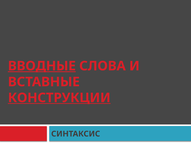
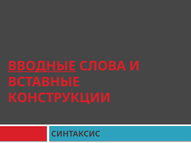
КОНСТРУКЦИИ underline: present -> none
